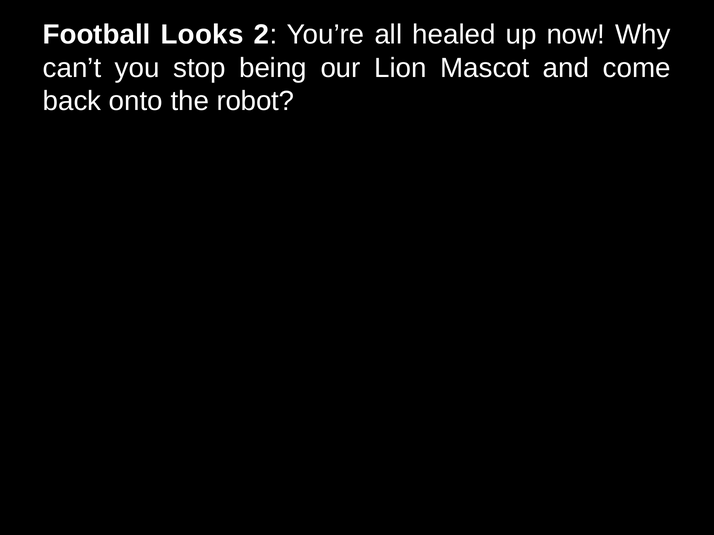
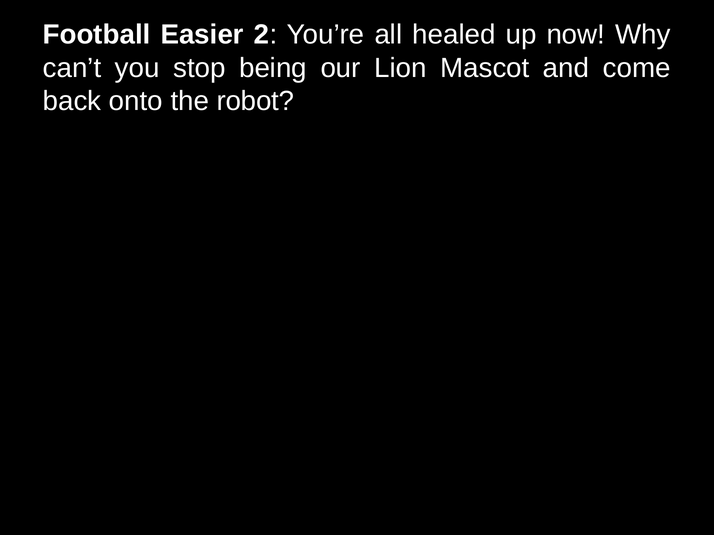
Looks: Looks -> Easier
